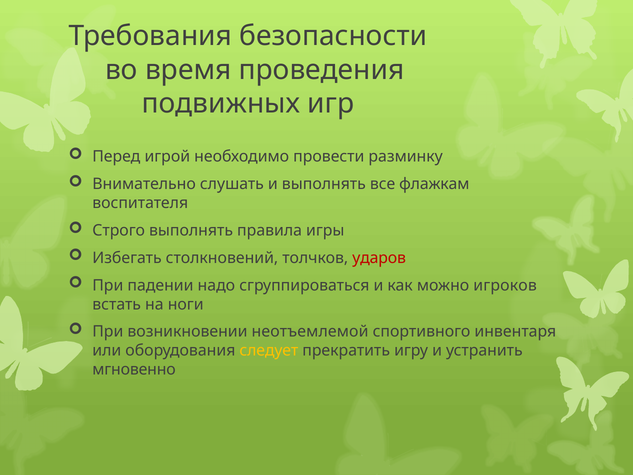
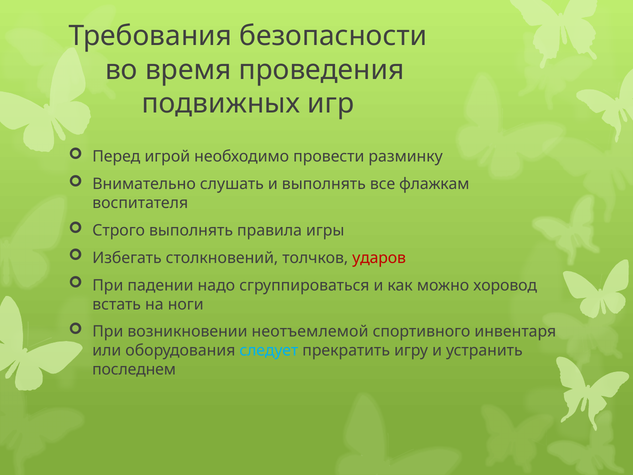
игроков: игроков -> хоровод
следует colour: yellow -> light blue
мгновенно: мгновенно -> последнем
